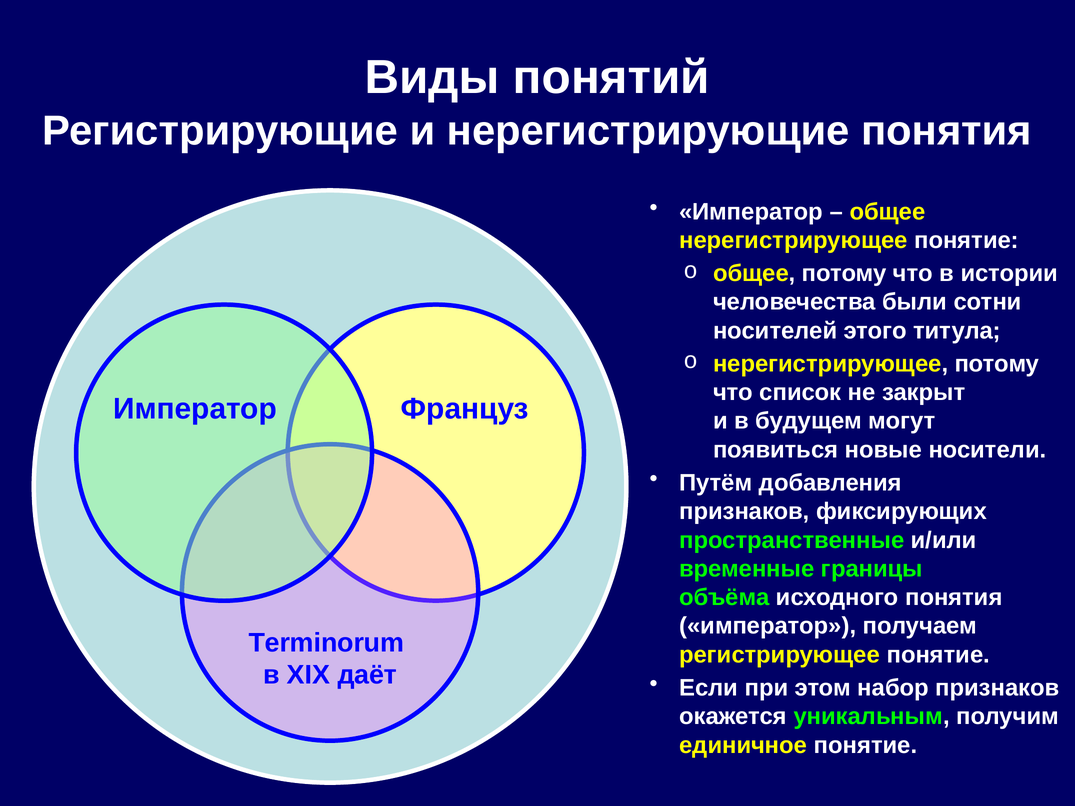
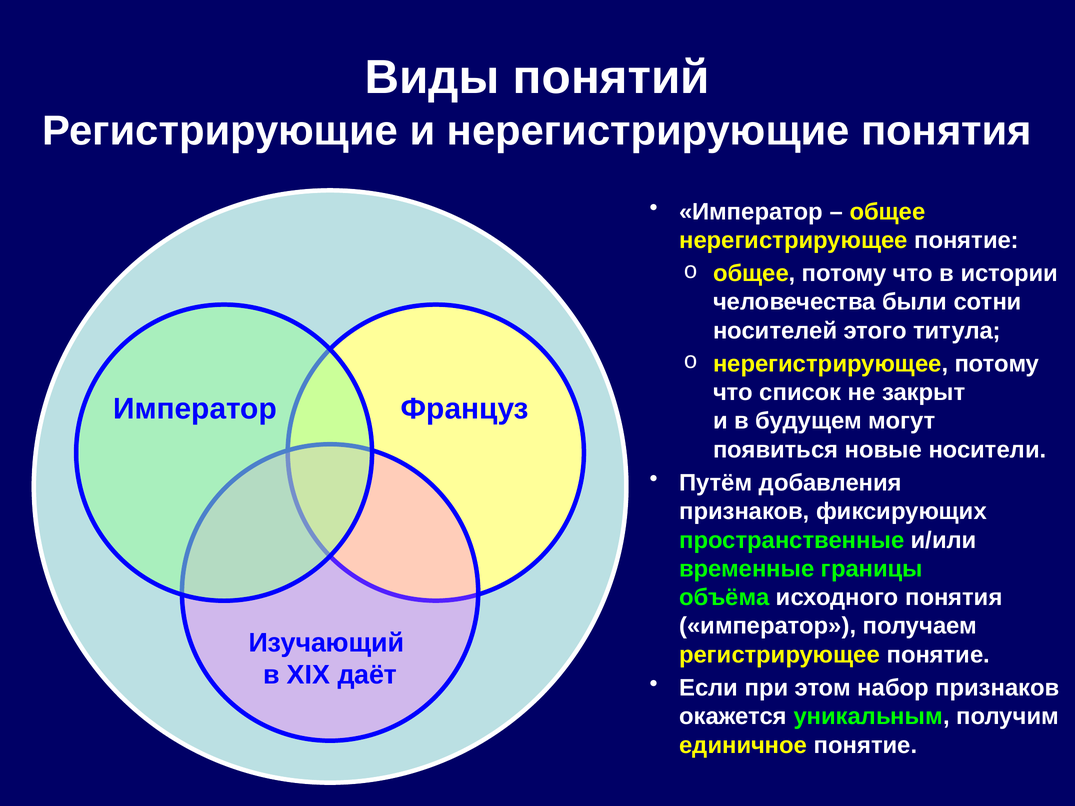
Terminorum: Terminorum -> Изучающий
